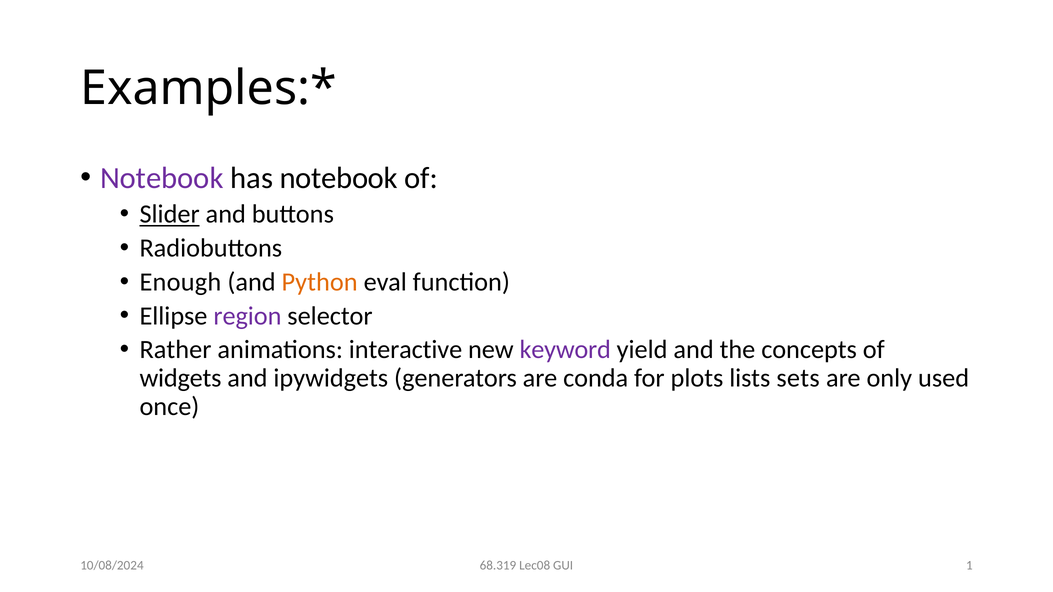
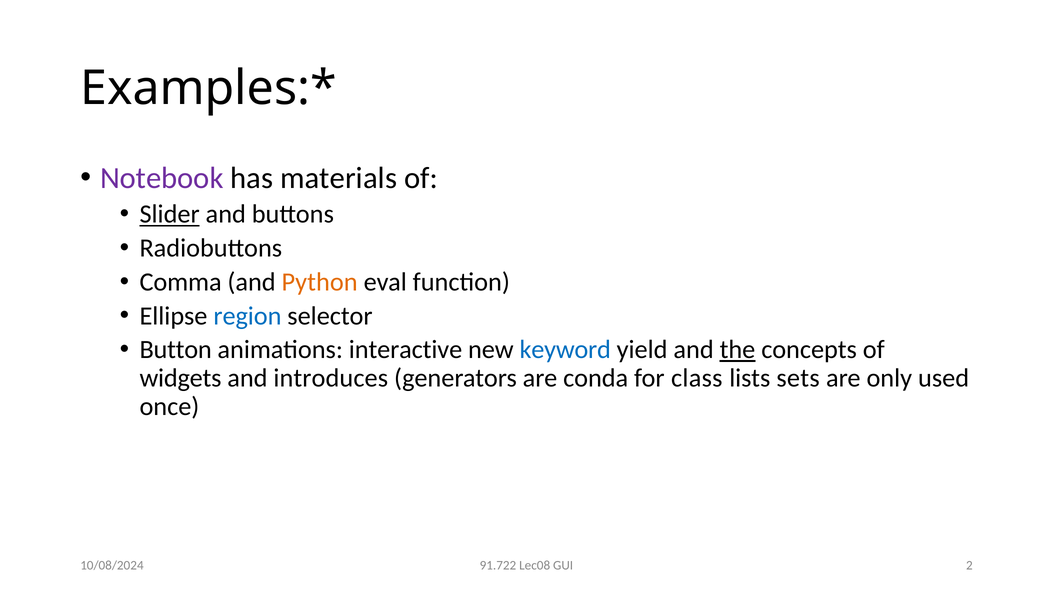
has notebook: notebook -> materials
Enough: Enough -> Comma
region colour: purple -> blue
Rather: Rather -> Button
keyword colour: purple -> blue
the underline: none -> present
ipywidgets: ipywidgets -> introduces
plots: plots -> class
68.319: 68.319 -> 91.722
1: 1 -> 2
